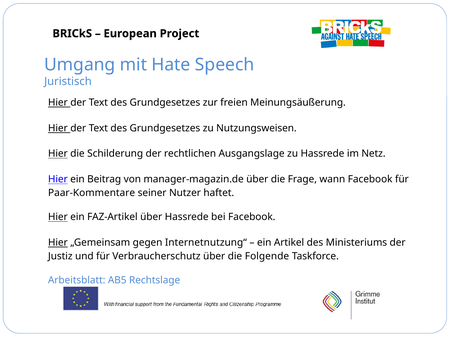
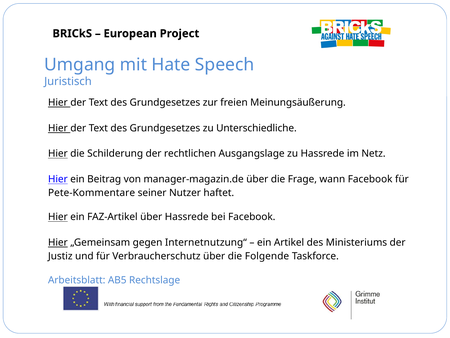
Nutzungsweisen: Nutzungsweisen -> Unterschiedliche
Paar-Kommentare: Paar-Kommentare -> Pete-Kommentare
